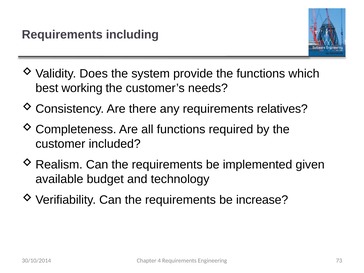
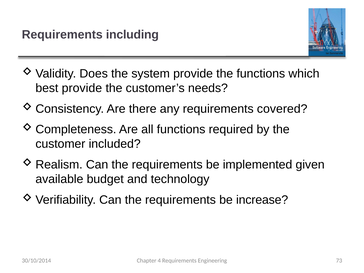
best working: working -> provide
relatives: relatives -> covered
